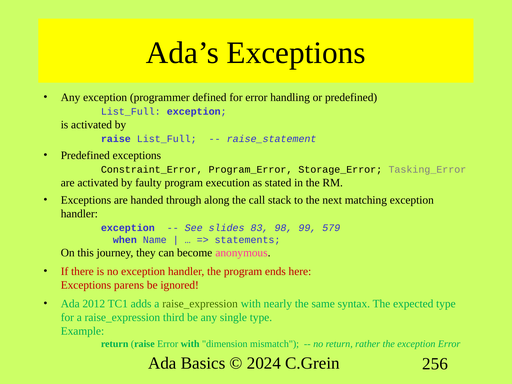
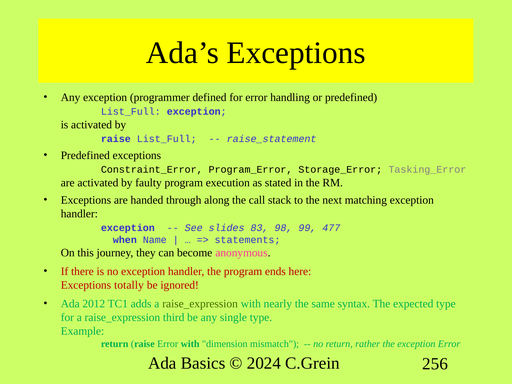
579: 579 -> 477
parens: parens -> totally
